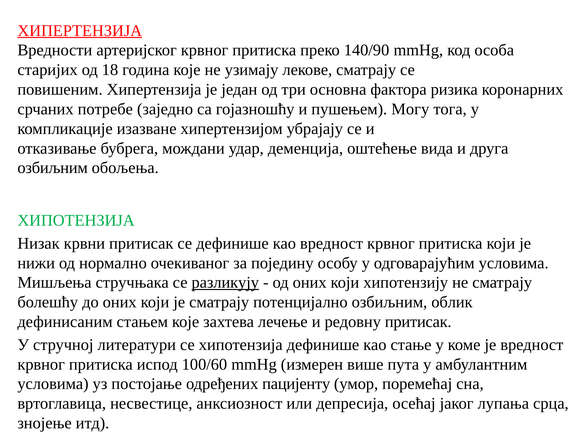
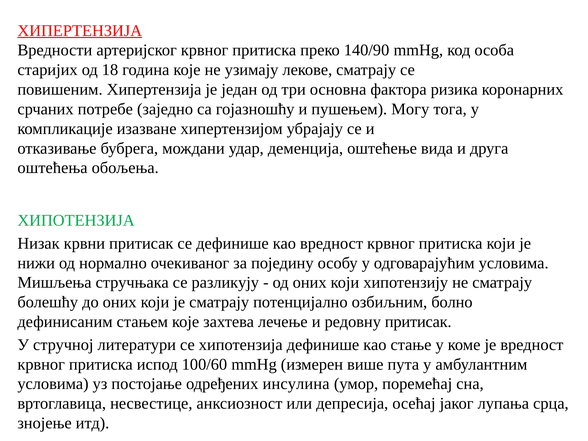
озбиљним at (53, 168): озбиљним -> оштећења
разликују underline: present -> none
облик: облик -> болно
пацијенту: пацијенту -> инсулина
